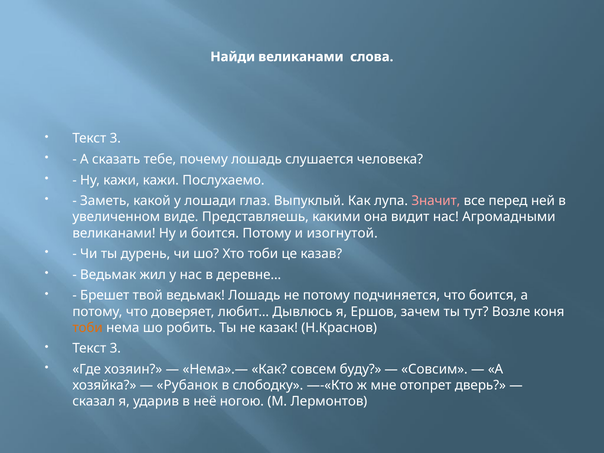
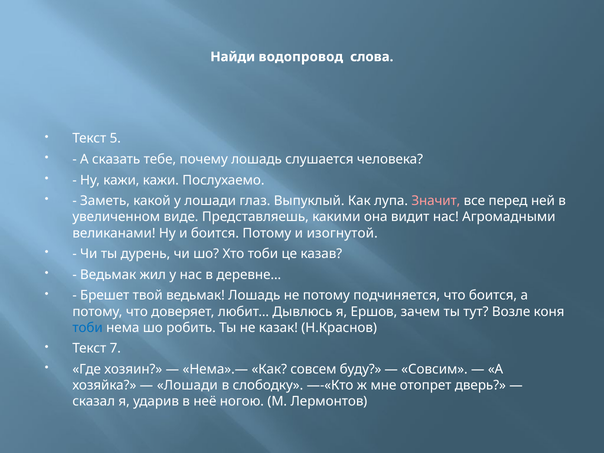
Найди великанами: великанами -> водопровод
3 at (115, 138): 3 -> 5
тоби at (88, 328) colour: orange -> blue
3 at (115, 349): 3 -> 7
Рубанок at (187, 385): Рубанок -> Лошади
